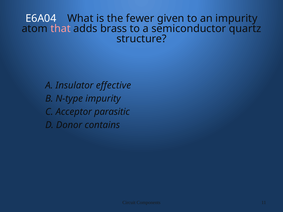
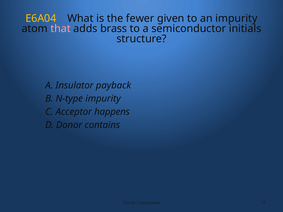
E6A04 colour: white -> yellow
quartz: quartz -> initials
effective: effective -> payback
parasitic: parasitic -> happens
